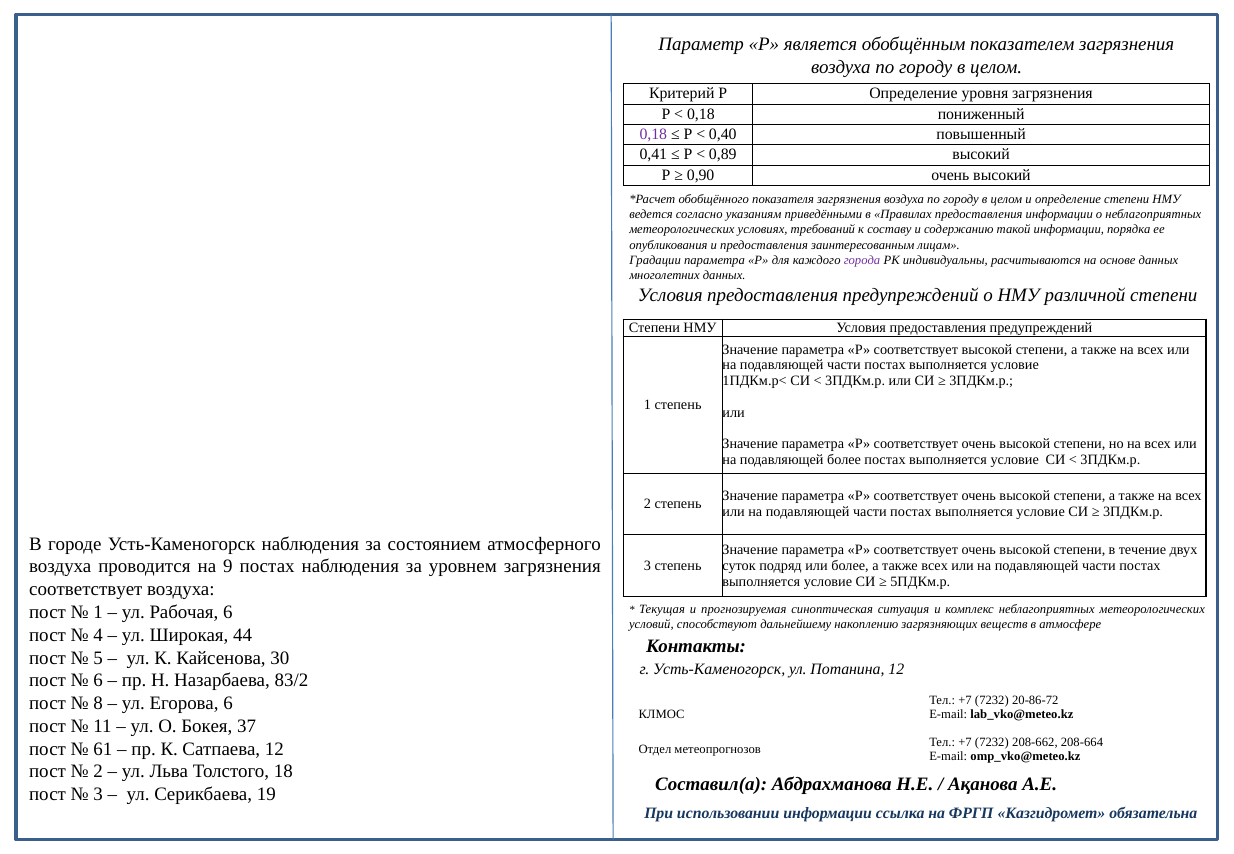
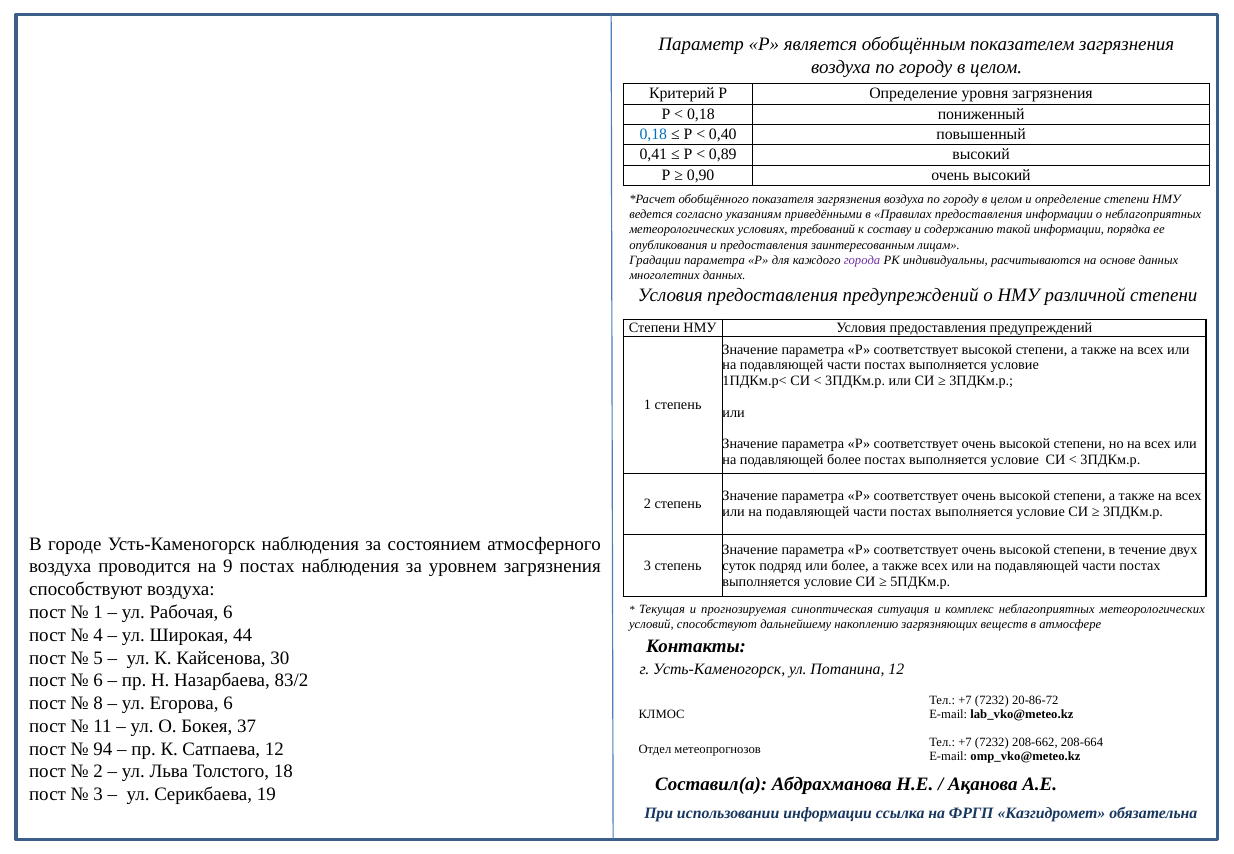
0,18 at (653, 134) colour: purple -> blue
соответствует at (86, 590): соответствует -> способствуют
61: 61 -> 94
